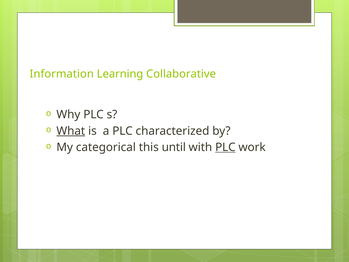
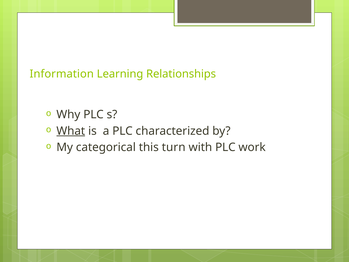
Collaborative: Collaborative -> Relationships
until: until -> turn
PLC at (225, 147) underline: present -> none
